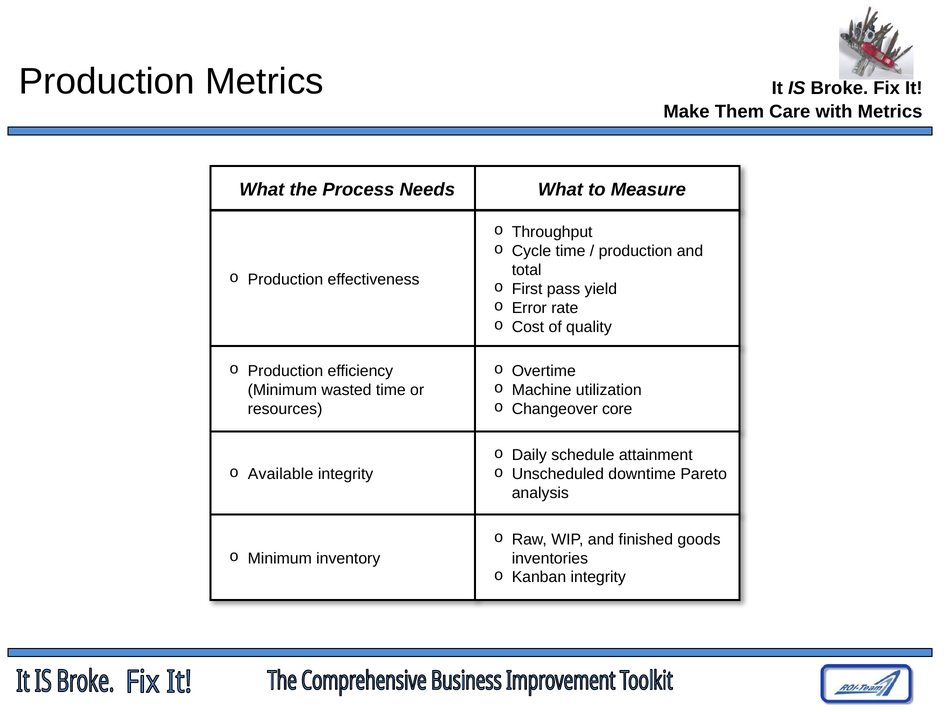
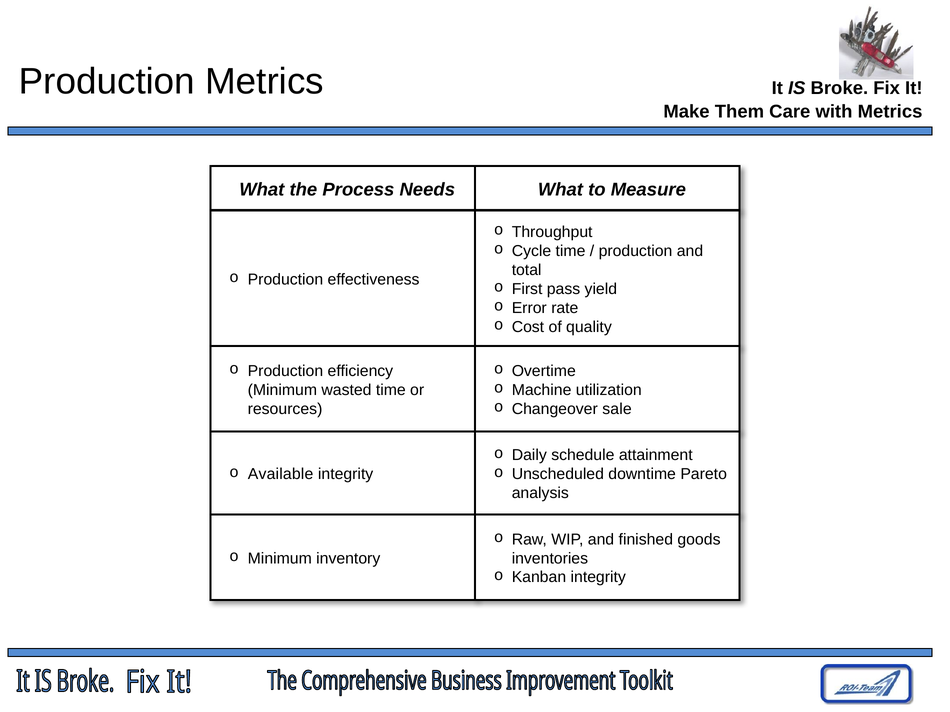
core: core -> sale
